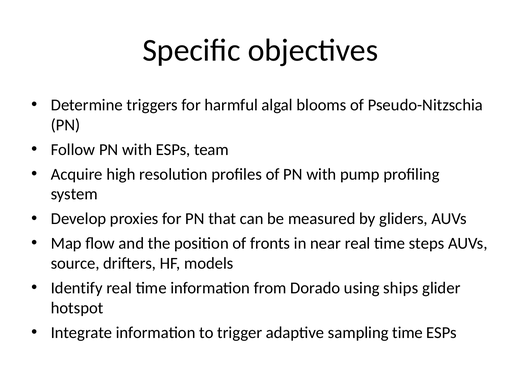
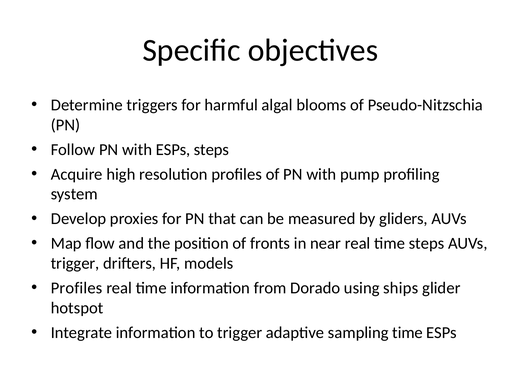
ESPs team: team -> steps
source at (75, 263): source -> trigger
Identify at (77, 288): Identify -> Profiles
